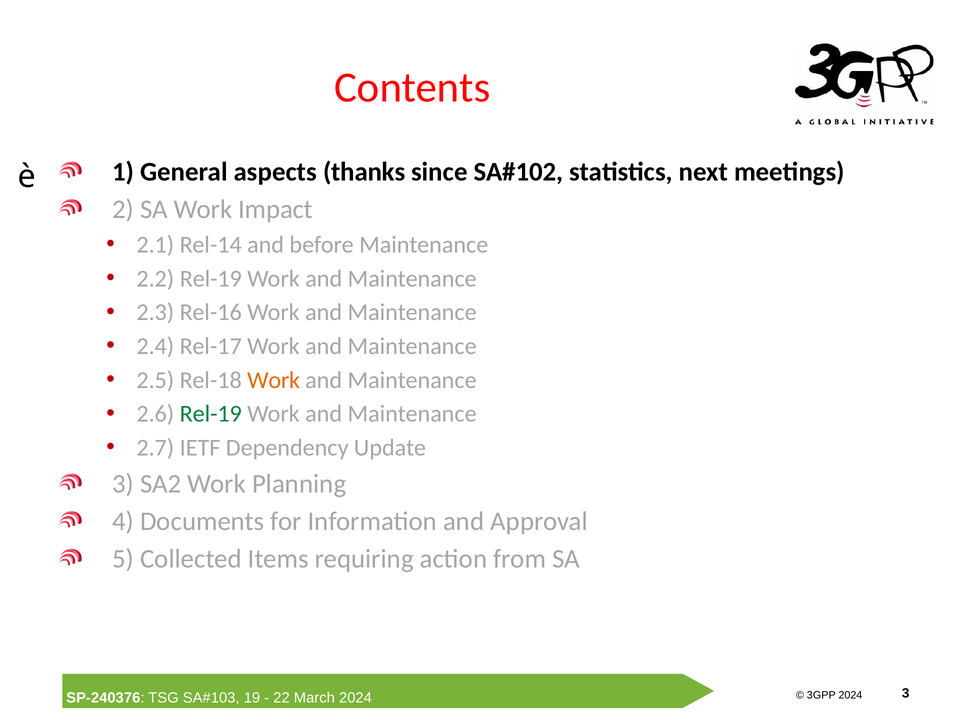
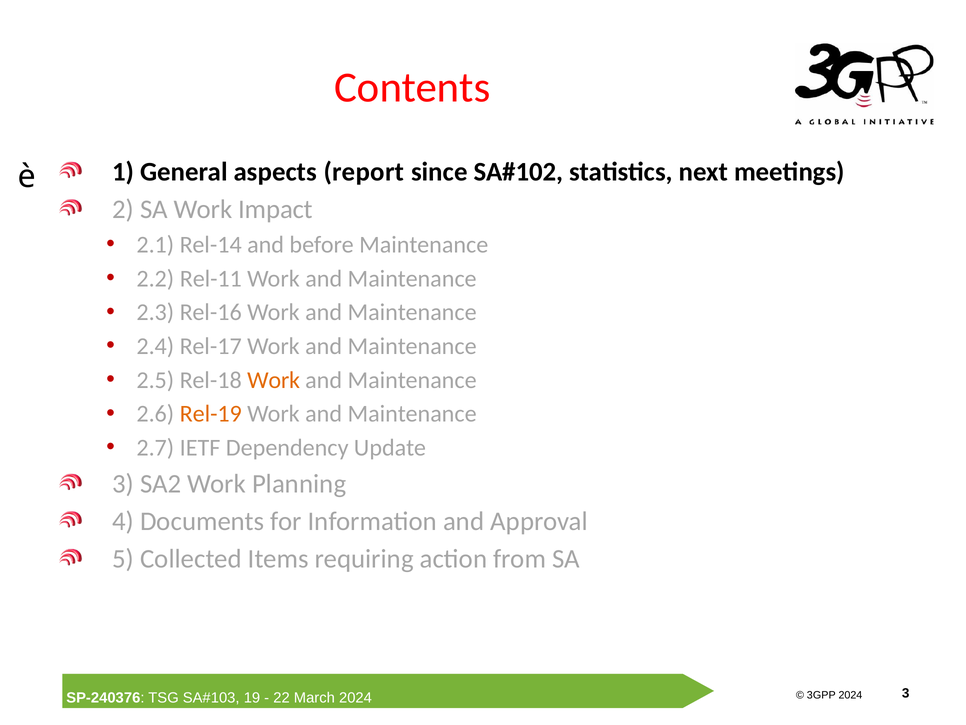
thanks: thanks -> report
2.2 Rel-19: Rel-19 -> Rel-11
Rel-19 at (211, 414) colour: green -> orange
